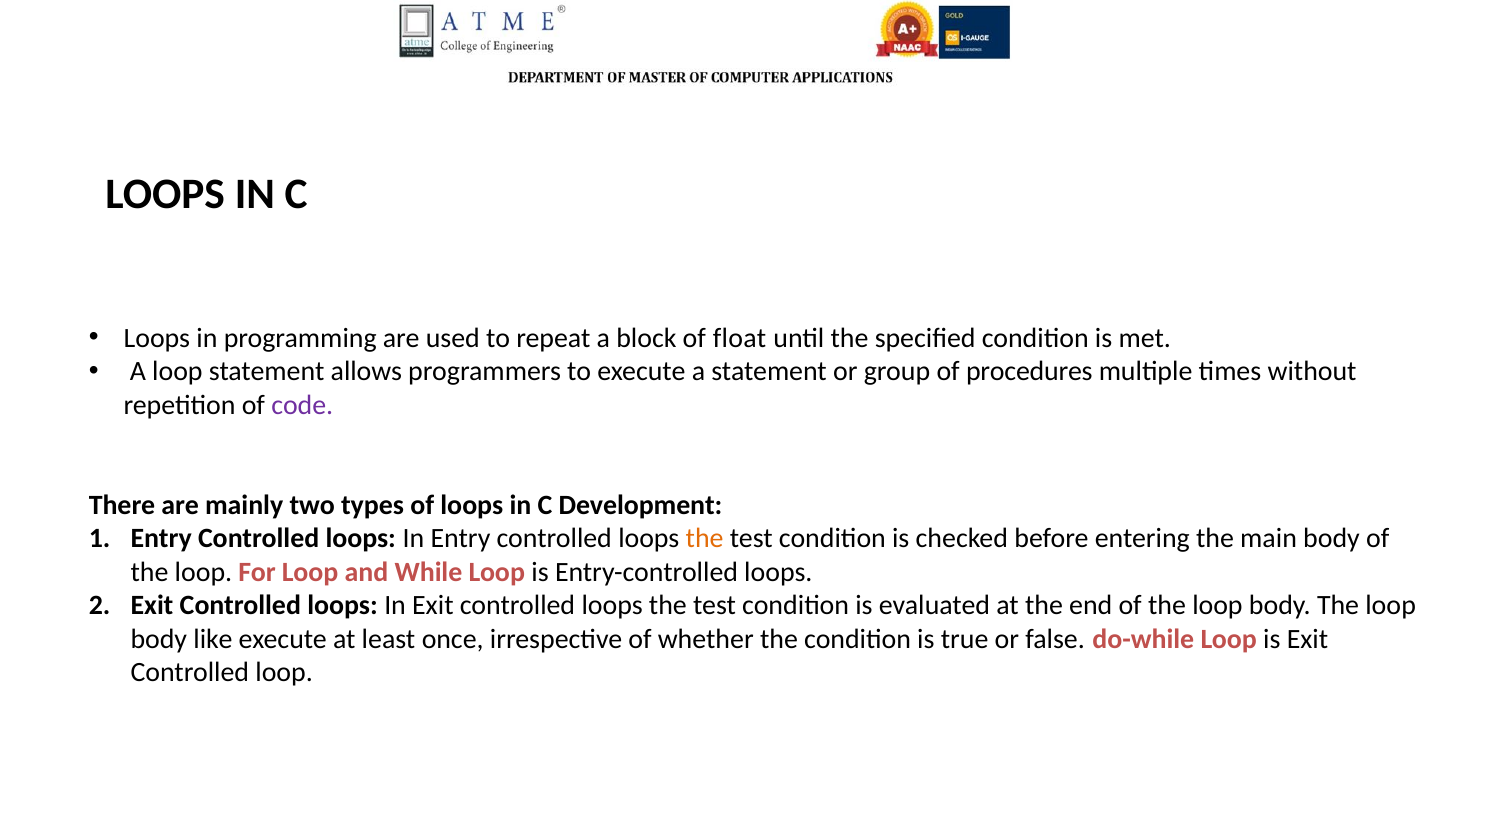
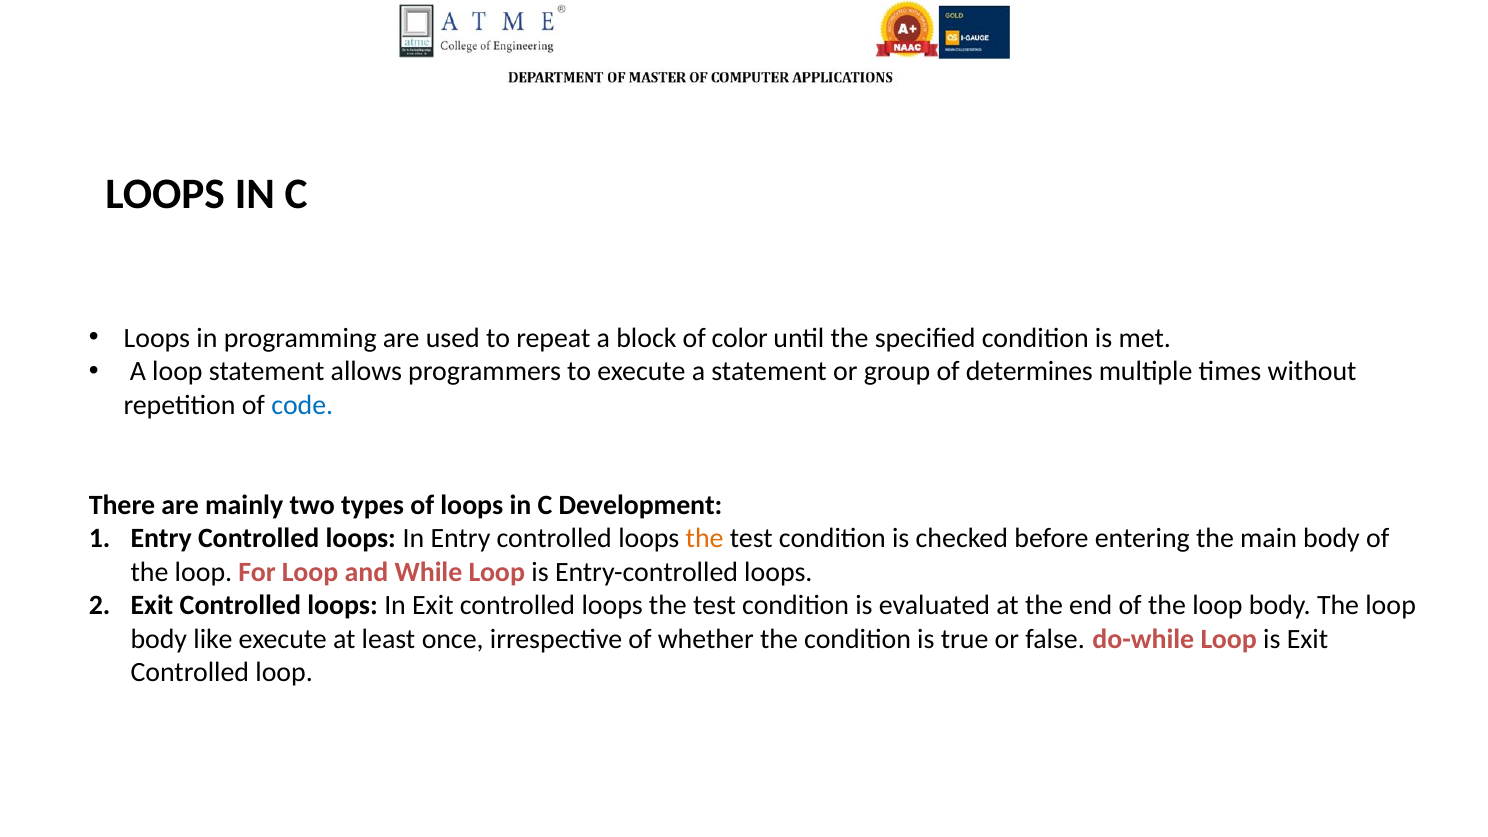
float: float -> color
procedures: procedures -> determines
code colour: purple -> blue
